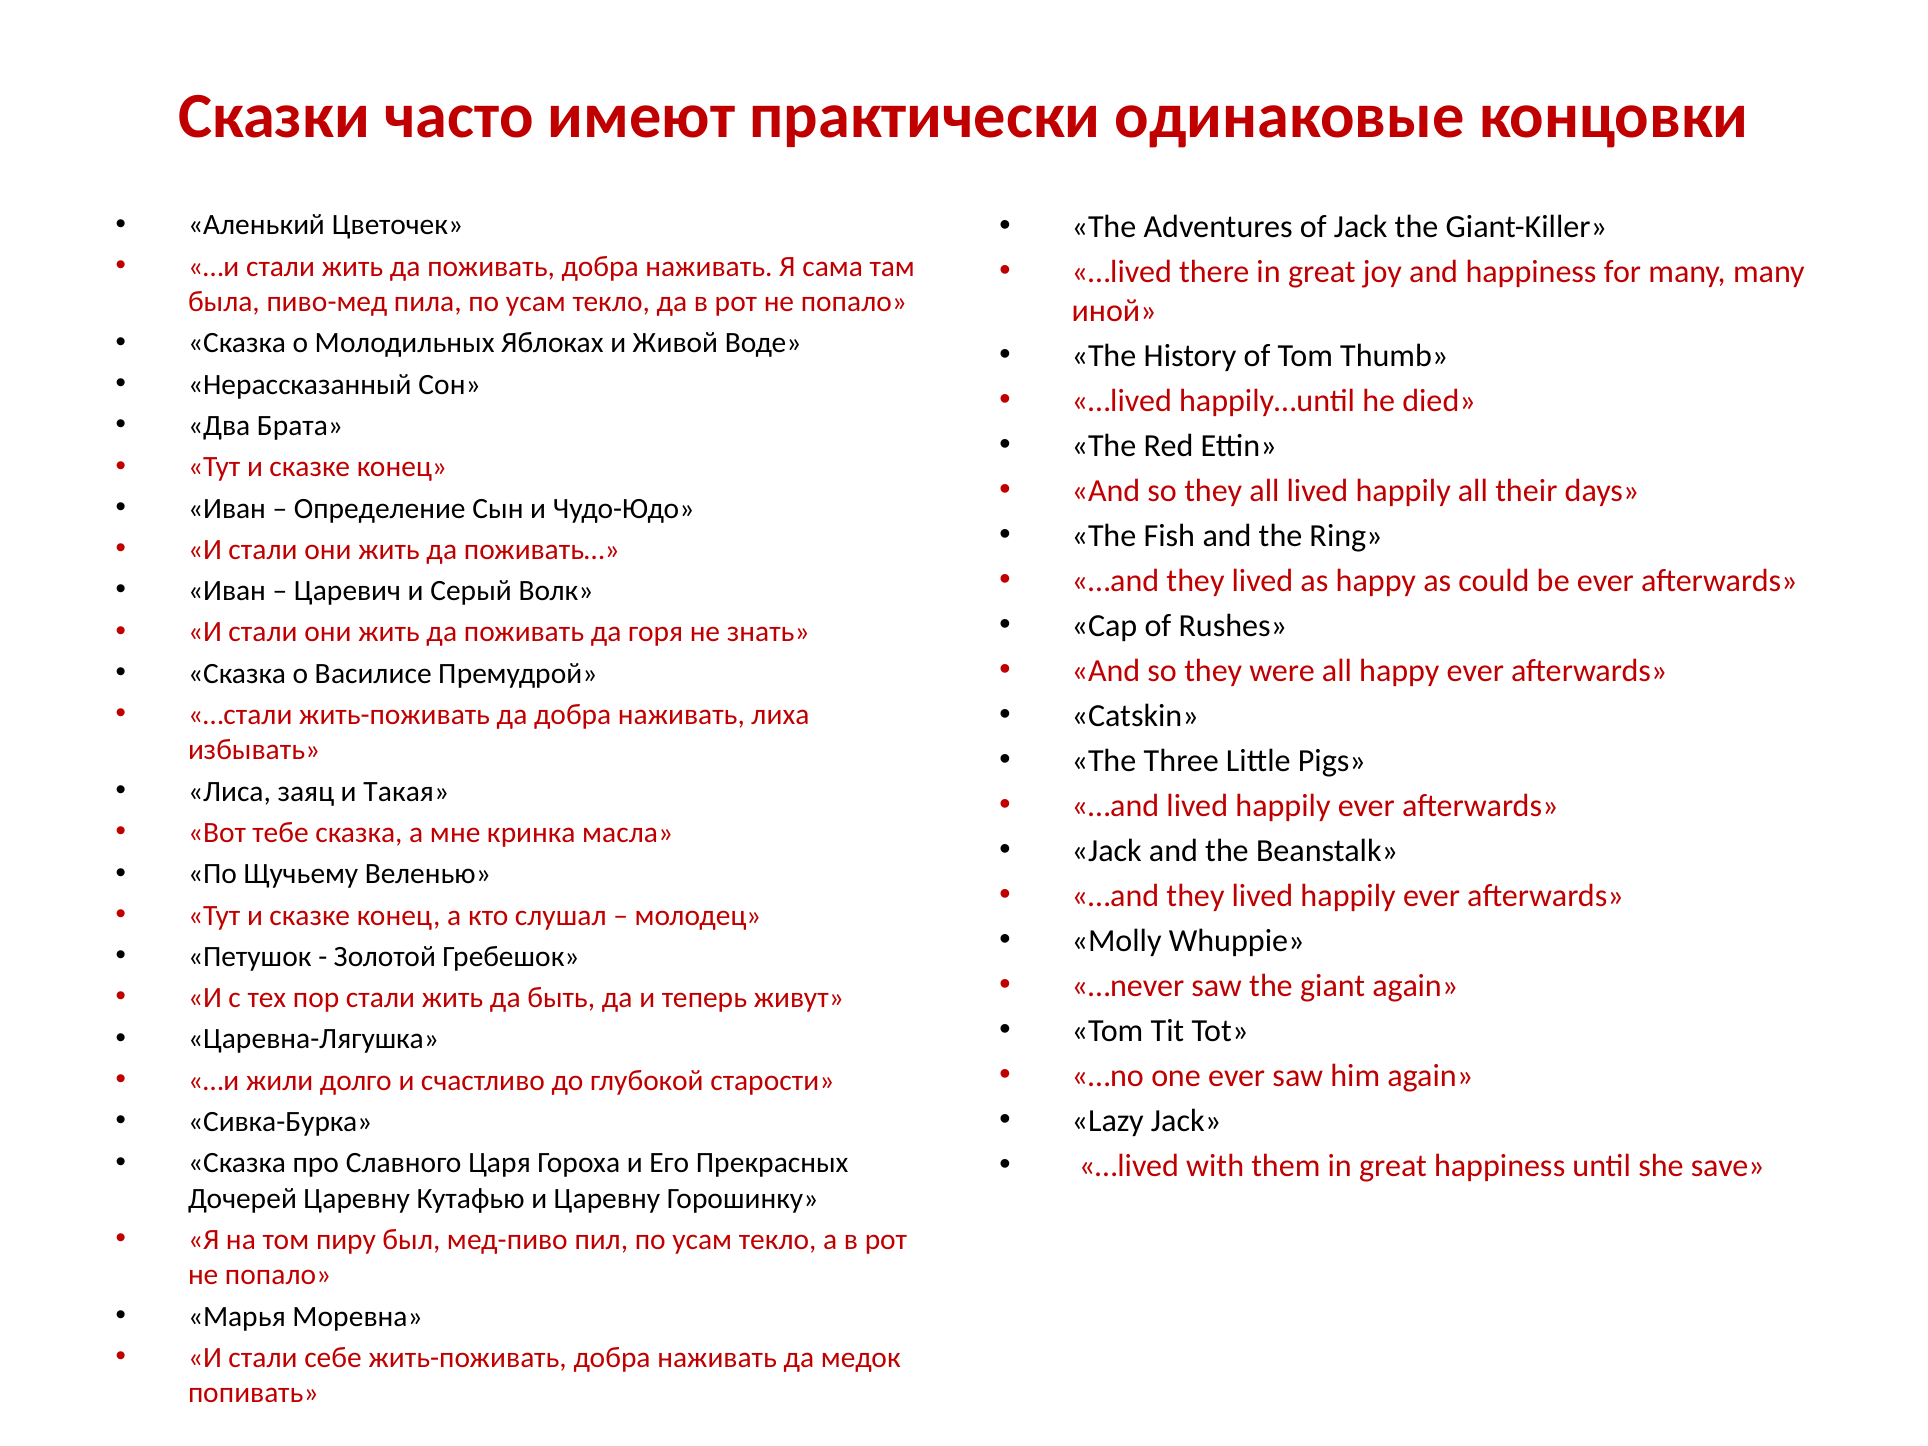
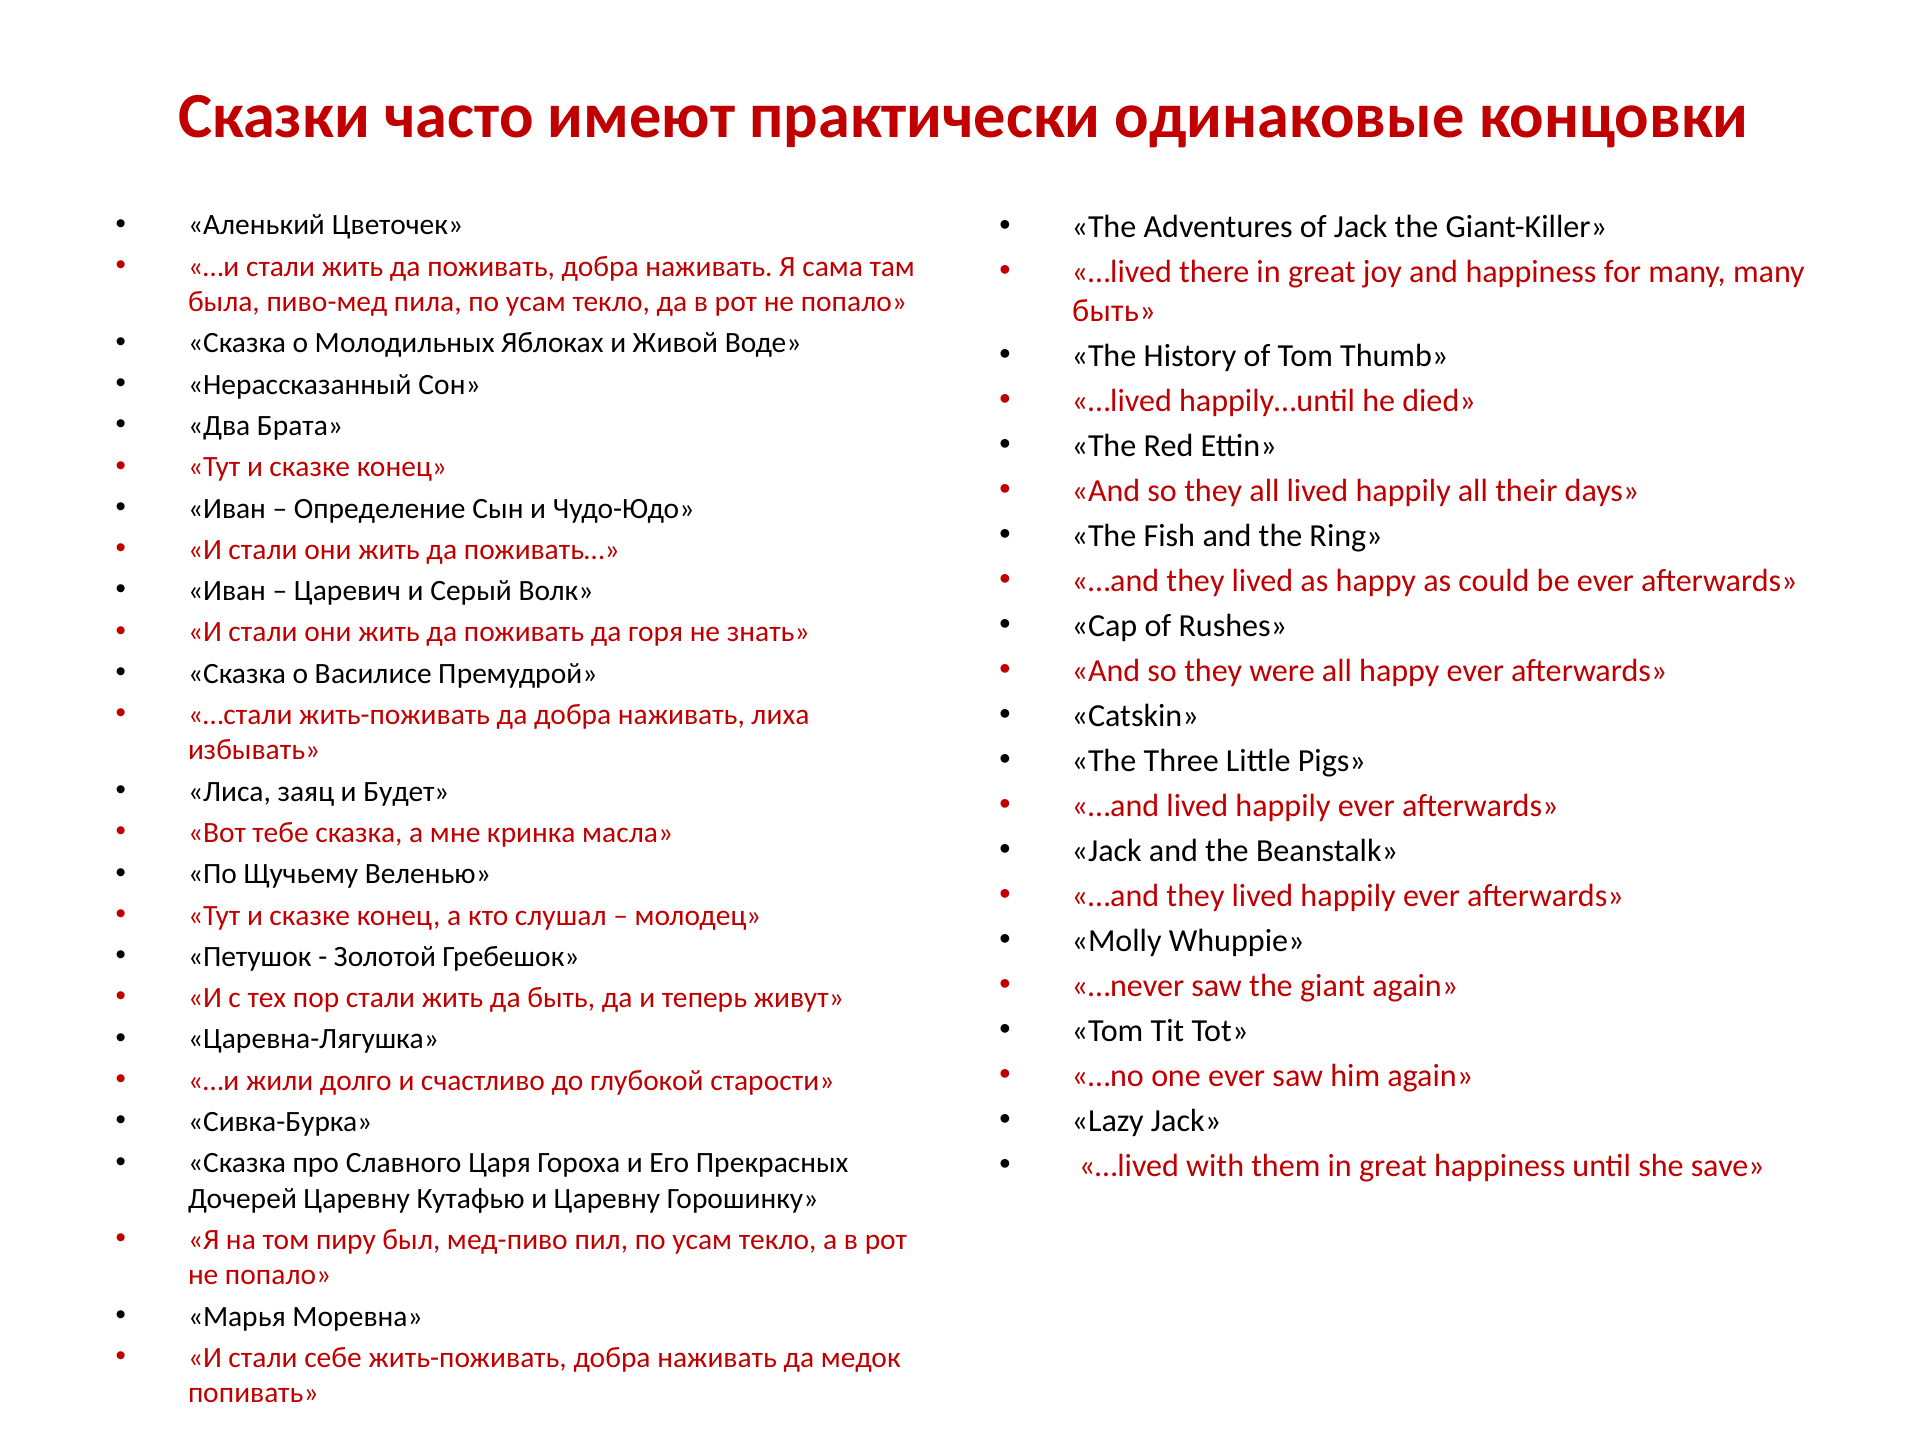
иной at (1114, 311): иной -> быть
Такая: Такая -> Будет
